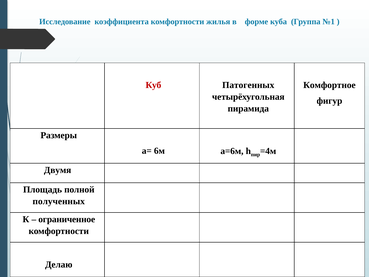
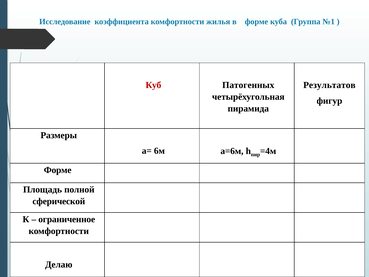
Комфортное: Комфортное -> Результатов
Двумя at (58, 170): Двумя -> Форме
полученных: полученных -> сферической
